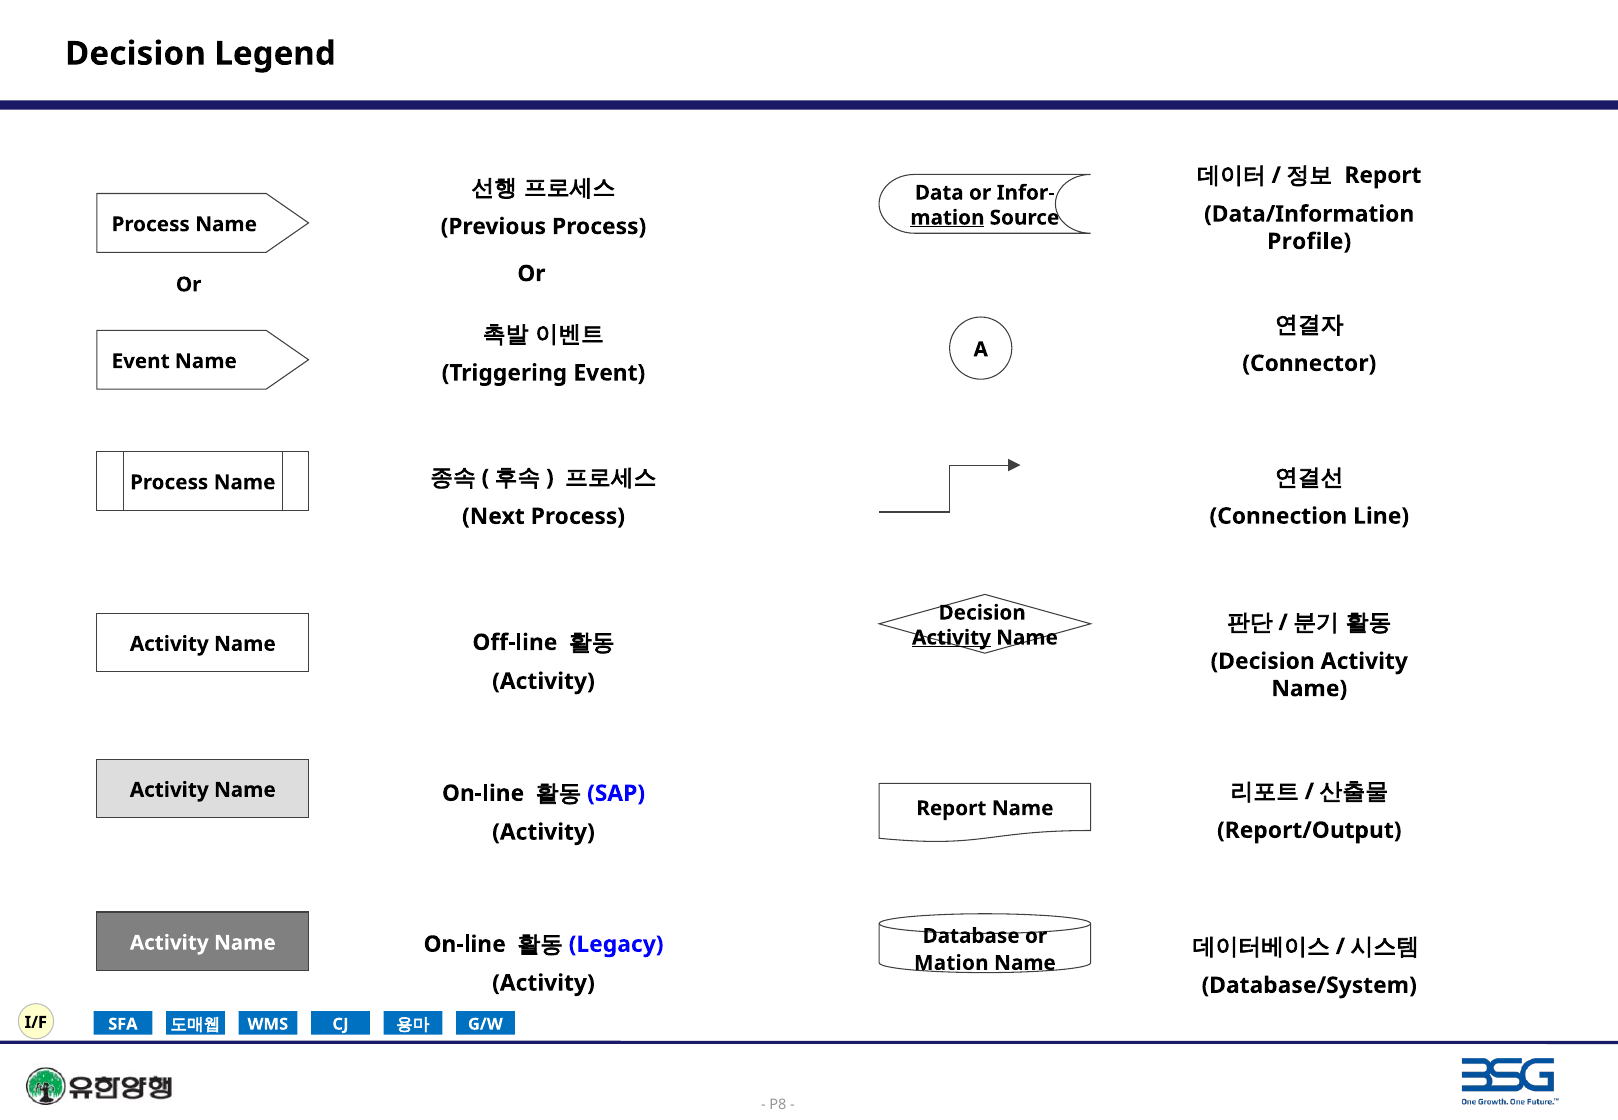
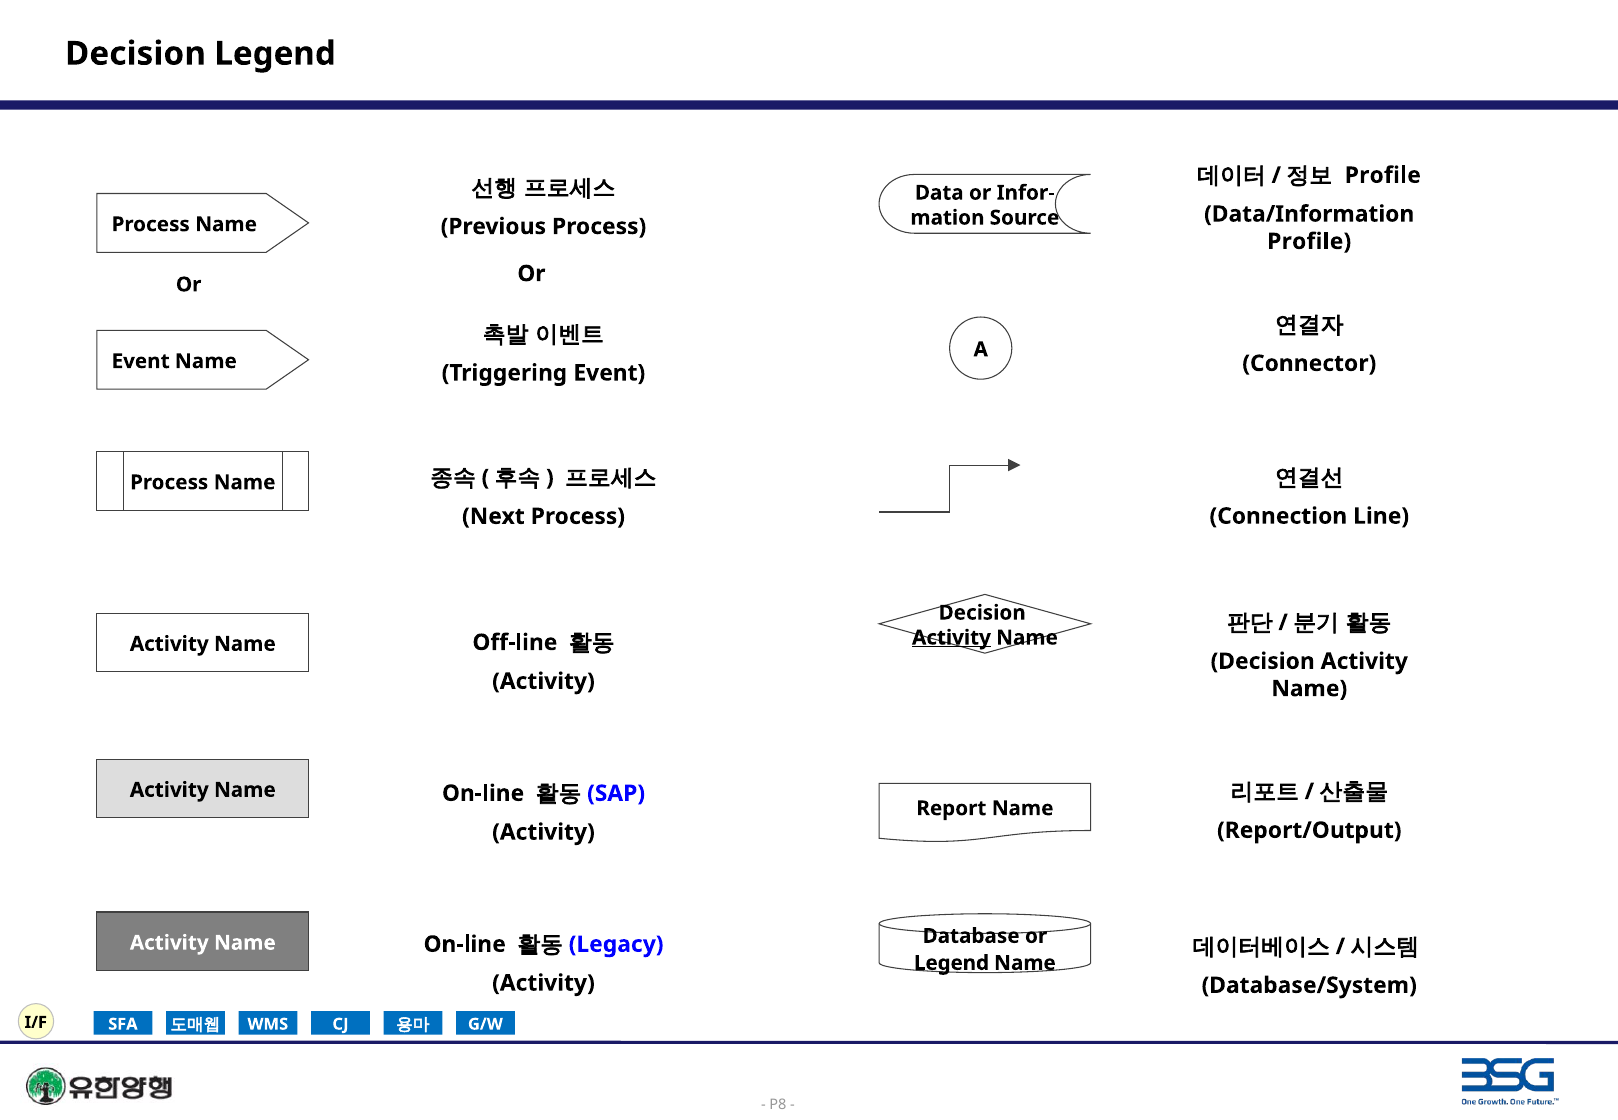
Report at (1383, 175): Report -> Profile
mation at (947, 218) underline: present -> none
Mation at (951, 963): Mation -> Legend
